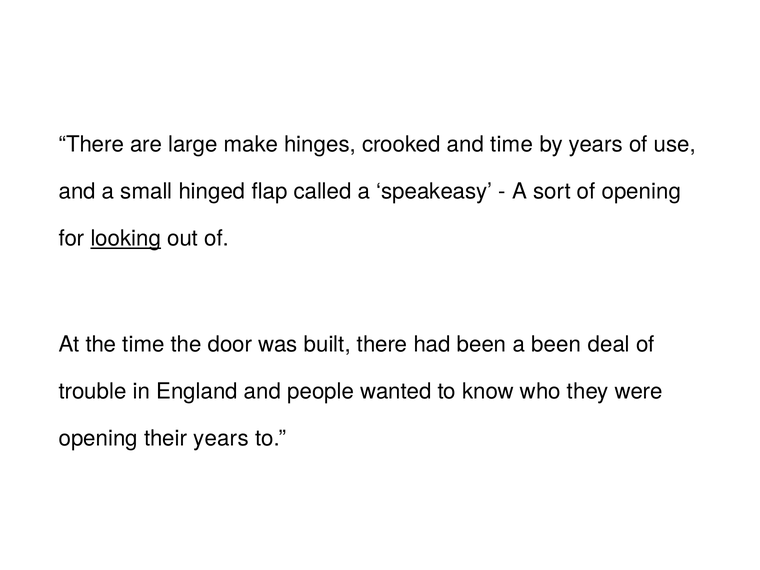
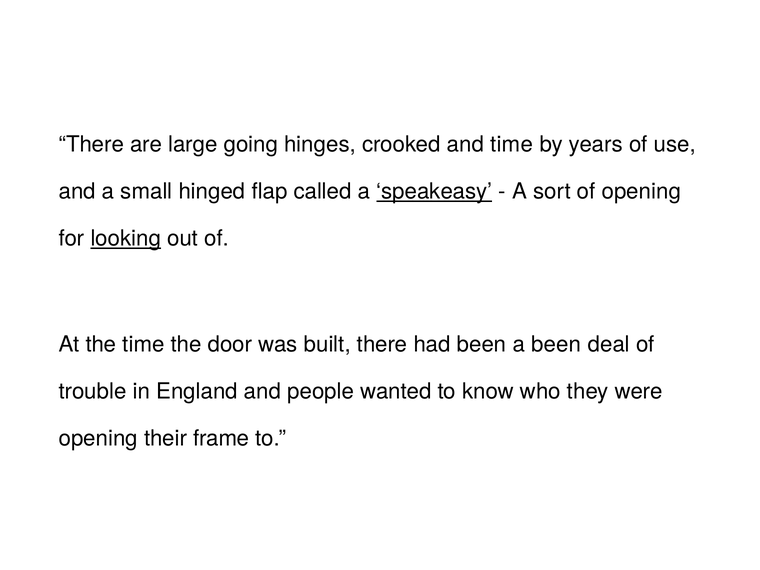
make: make -> going
speakeasy underline: none -> present
their years: years -> frame
